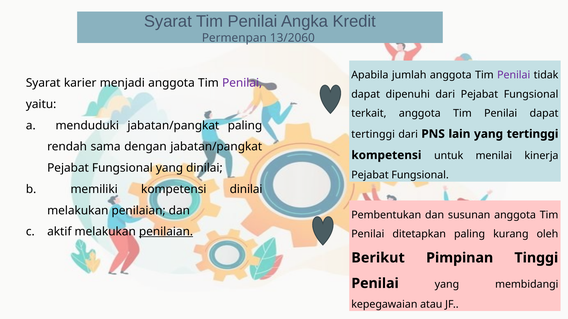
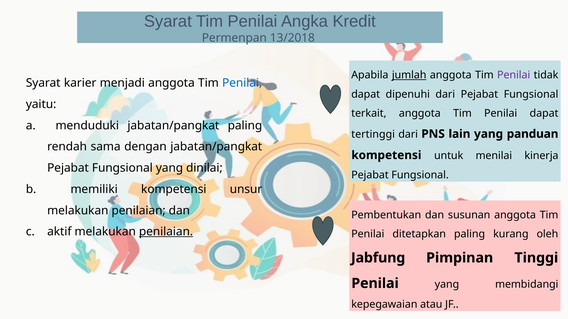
13/2060: 13/2060 -> 13/2018
jumlah underline: none -> present
Penilai at (242, 83) colour: purple -> blue
yang tertinggi: tertinggi -> panduan
kompetensi dinilai: dinilai -> unsur
Berikut: Berikut -> Jabfung
